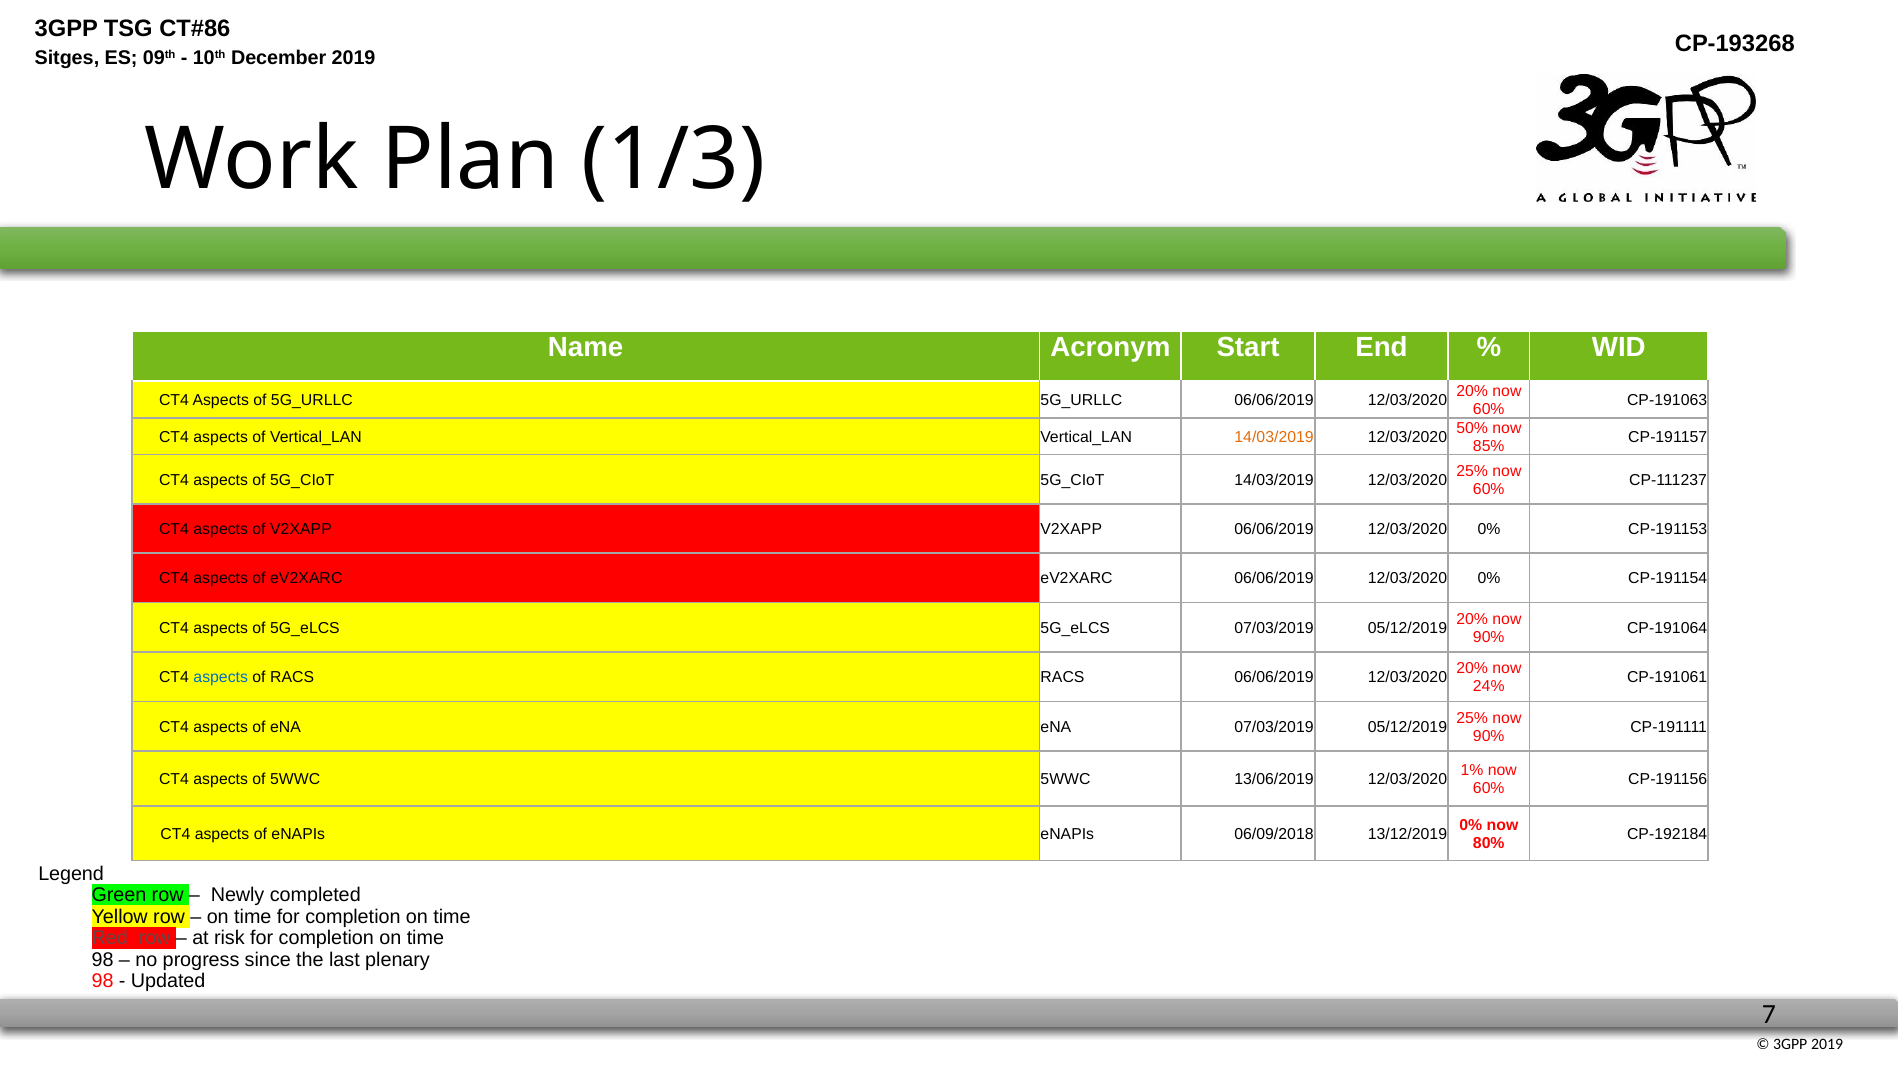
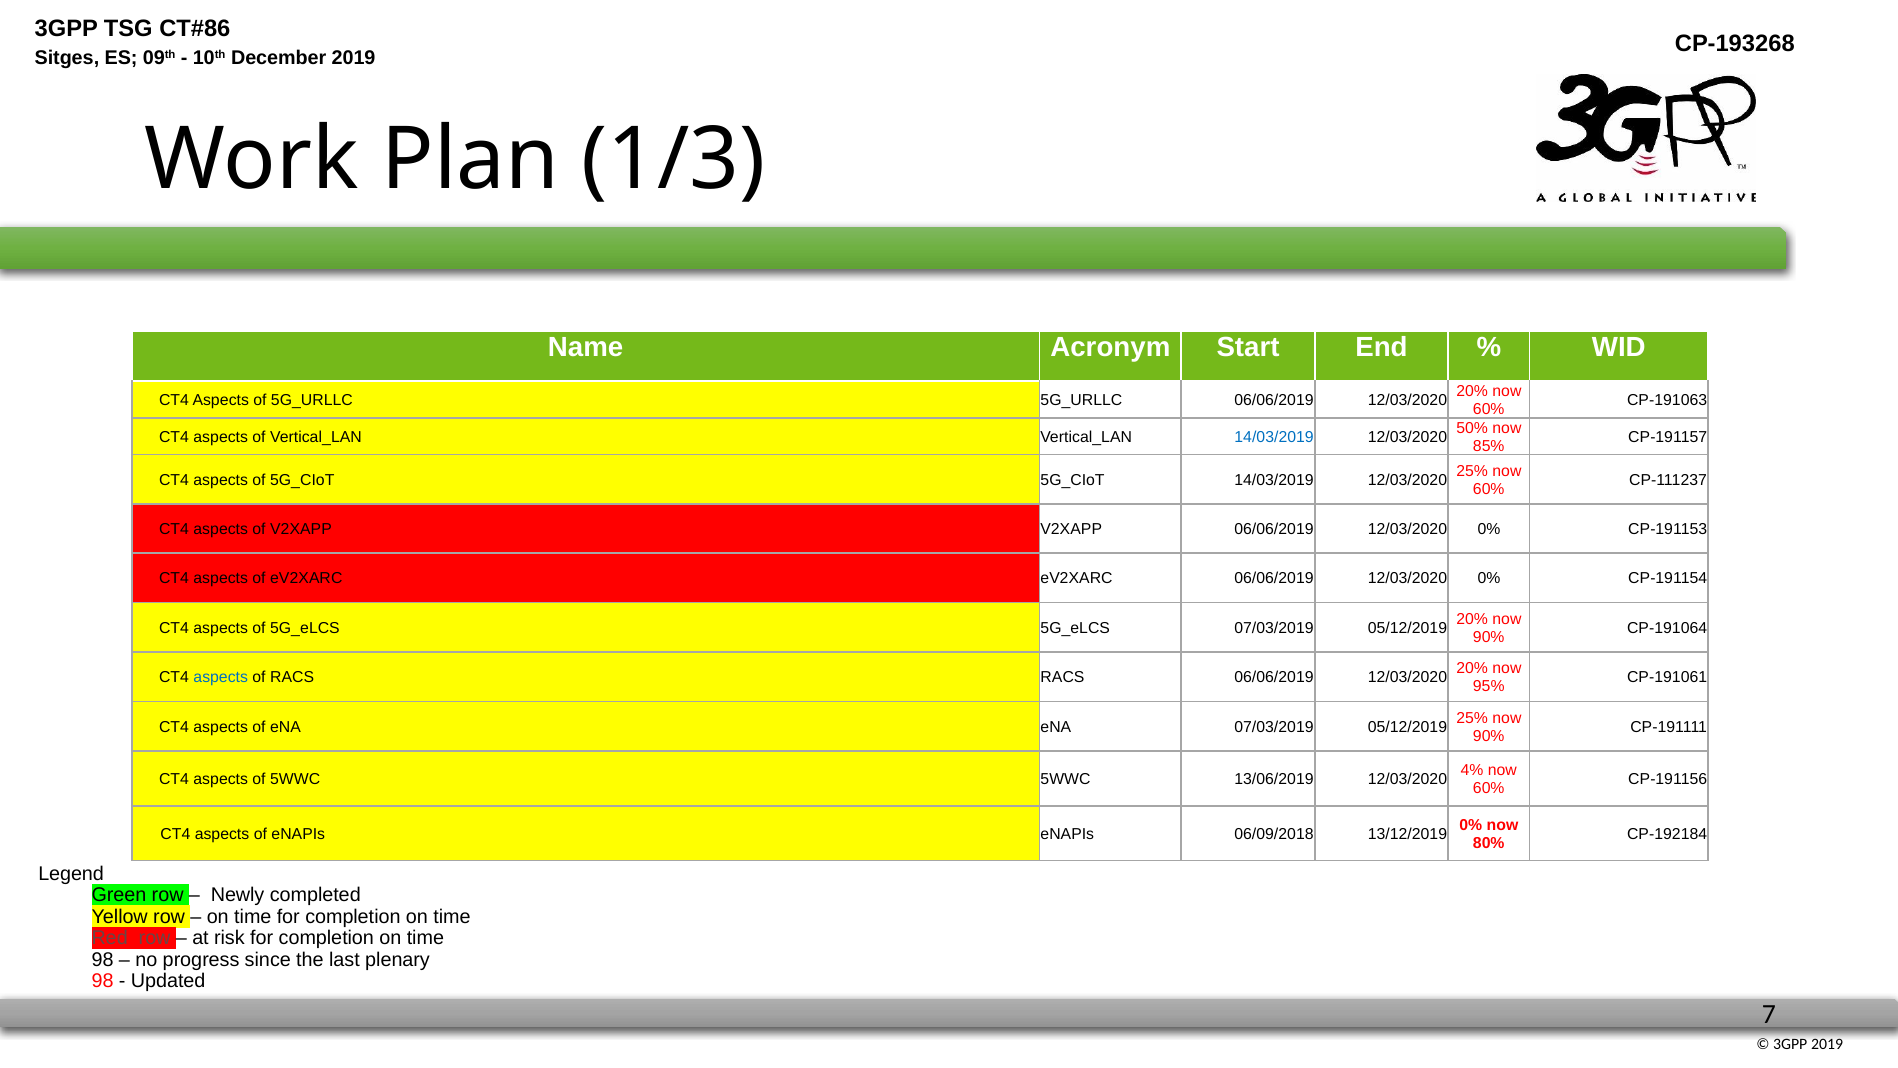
14/03/2019 at (1274, 437) colour: orange -> blue
24%: 24% -> 95%
1%: 1% -> 4%
